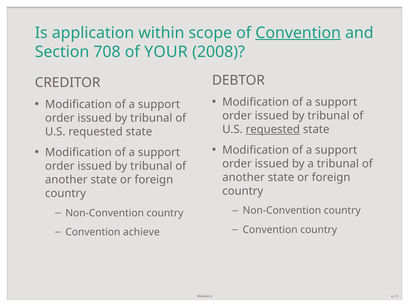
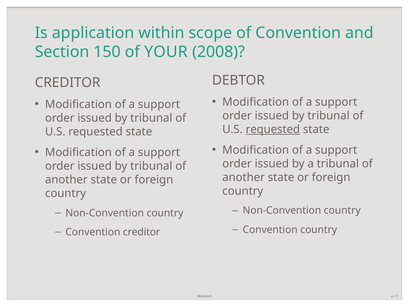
Convention at (298, 33) underline: present -> none
708: 708 -> 150
Convention achieve: achieve -> creditor
